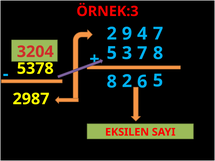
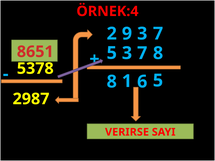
ÖRNEK:3: ÖRNEK:3 -> ÖRNEK:4
9 4: 4 -> 3
3204: 3204 -> 8651
8 2: 2 -> 1
EKSILEN: EKSILEN -> VERIRSE
